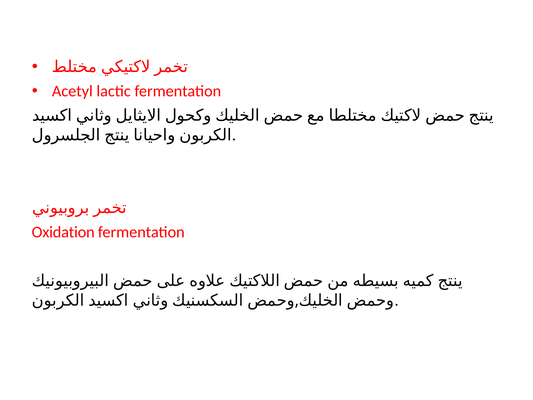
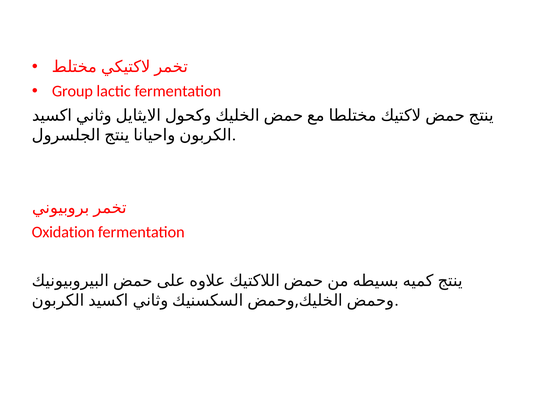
Acetyl: Acetyl -> Group
